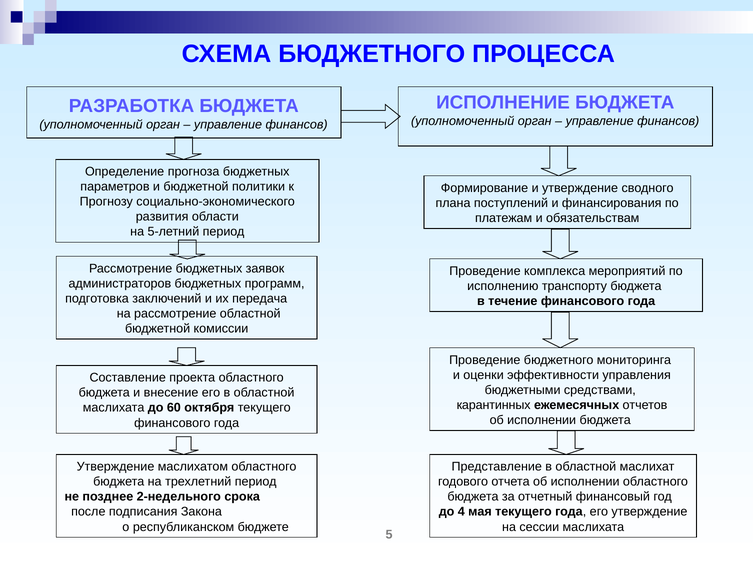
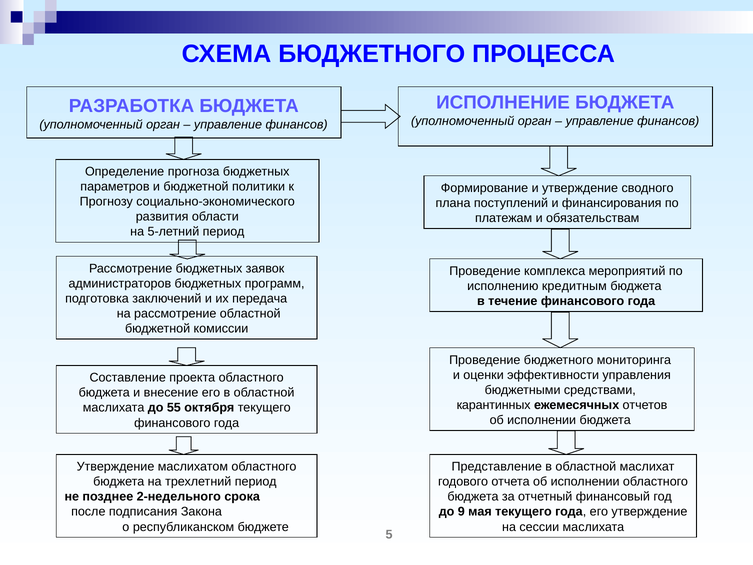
транспорту: транспорту -> кредитным
60: 60 -> 55
4: 4 -> 9
